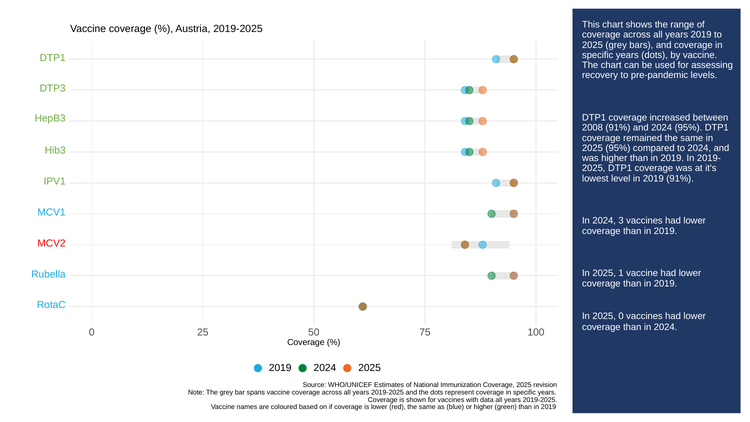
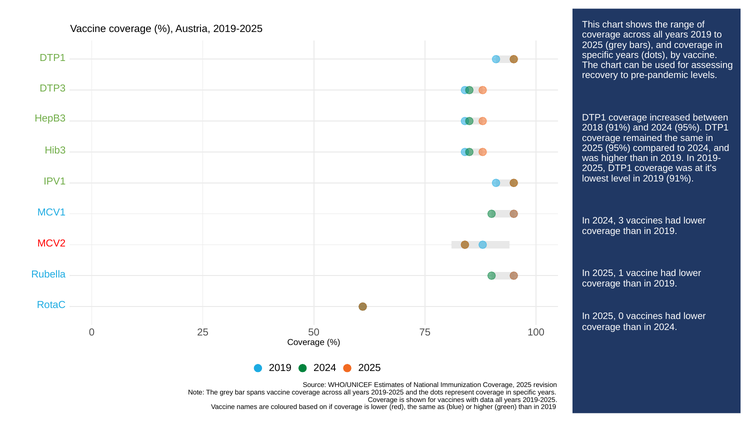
2008: 2008 -> 2018
